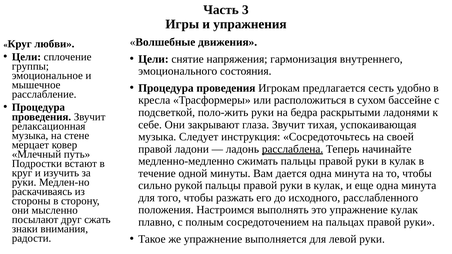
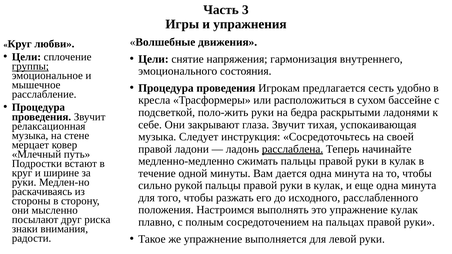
группы underline: none -> present
изучить: изучить -> ширине
сжать: сжать -> риска
